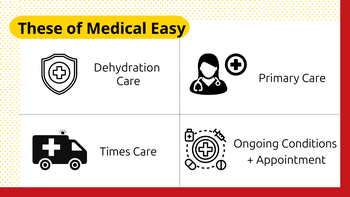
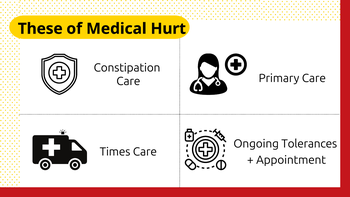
Easy: Easy -> Hurt
Dehydration: Dehydration -> Constipation
Conditions: Conditions -> Tolerances
